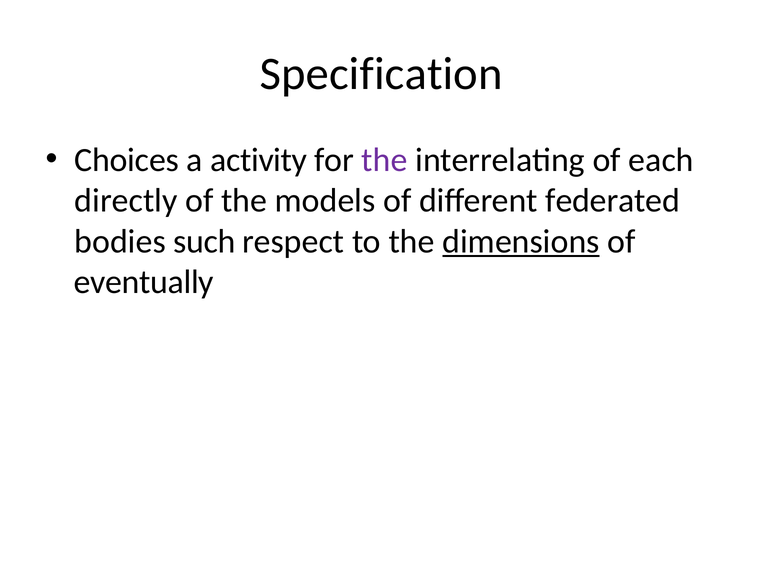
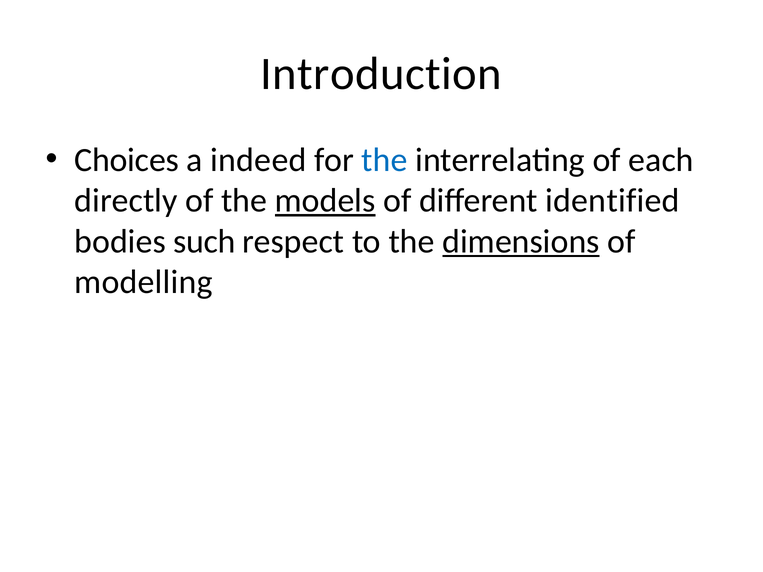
Specification: Specification -> Introduction
activity: activity -> indeed
the at (384, 160) colour: purple -> blue
models underline: none -> present
federated: federated -> identified
eventually: eventually -> modelling
